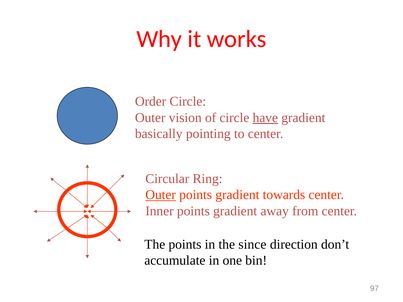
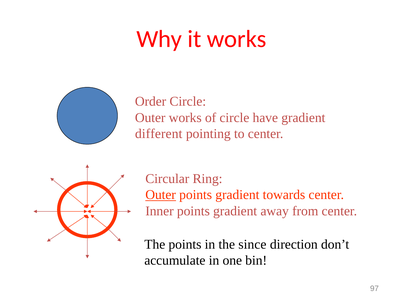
Outer vision: vision -> works
have underline: present -> none
basically: basically -> different
